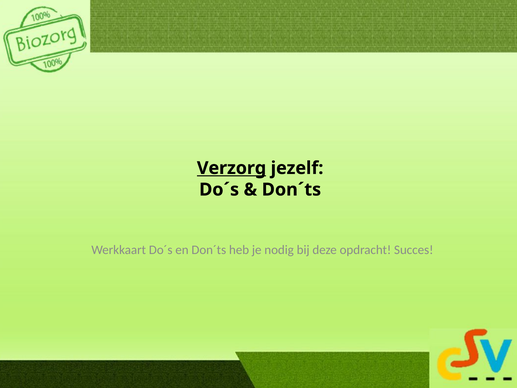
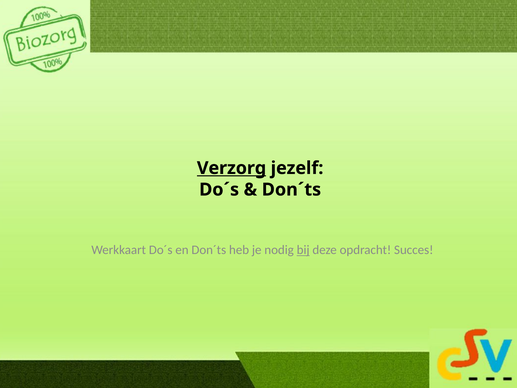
bij underline: none -> present
